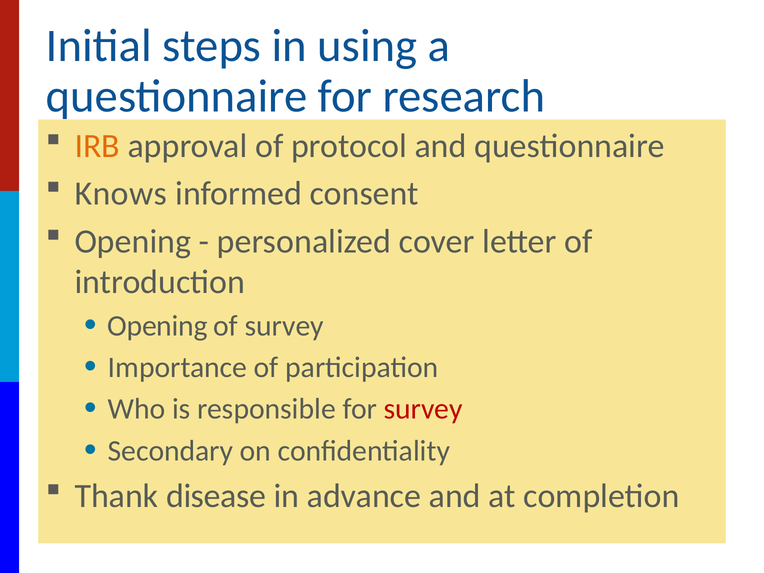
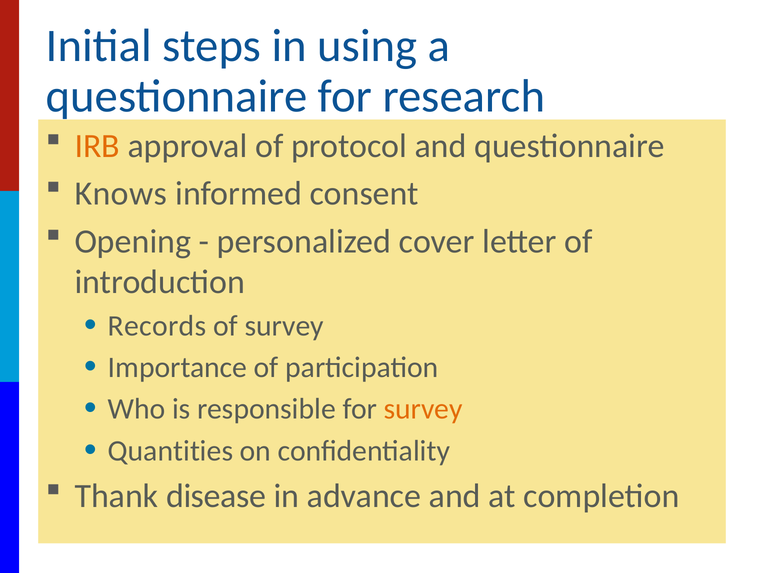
Opening at (157, 326): Opening -> Records
survey at (423, 409) colour: red -> orange
Secondary: Secondary -> Quantities
